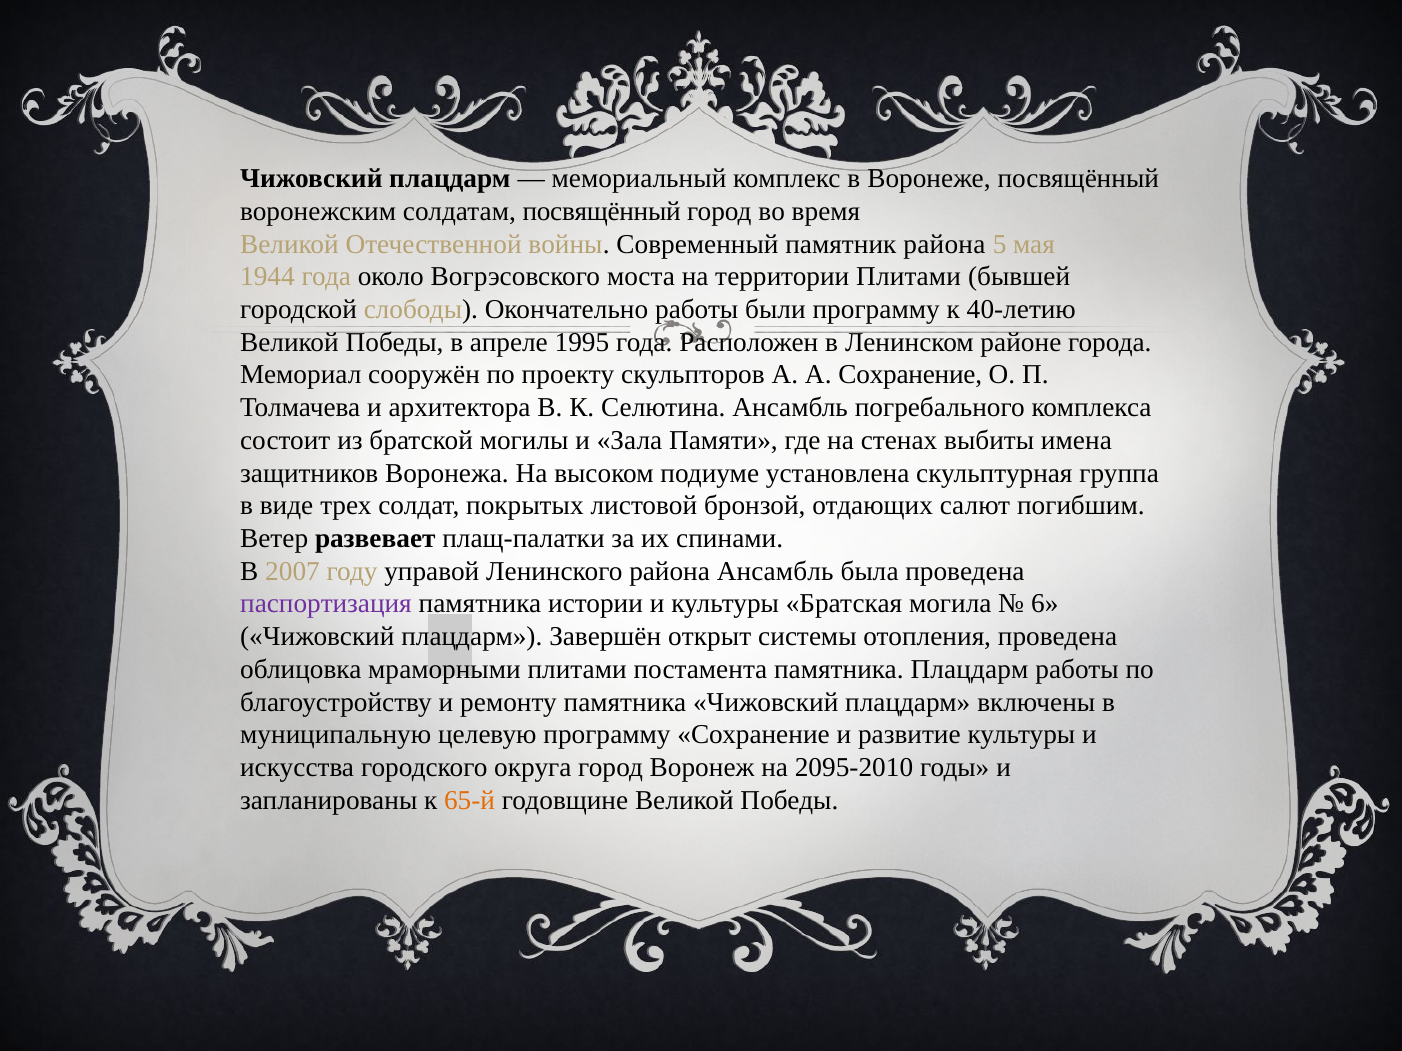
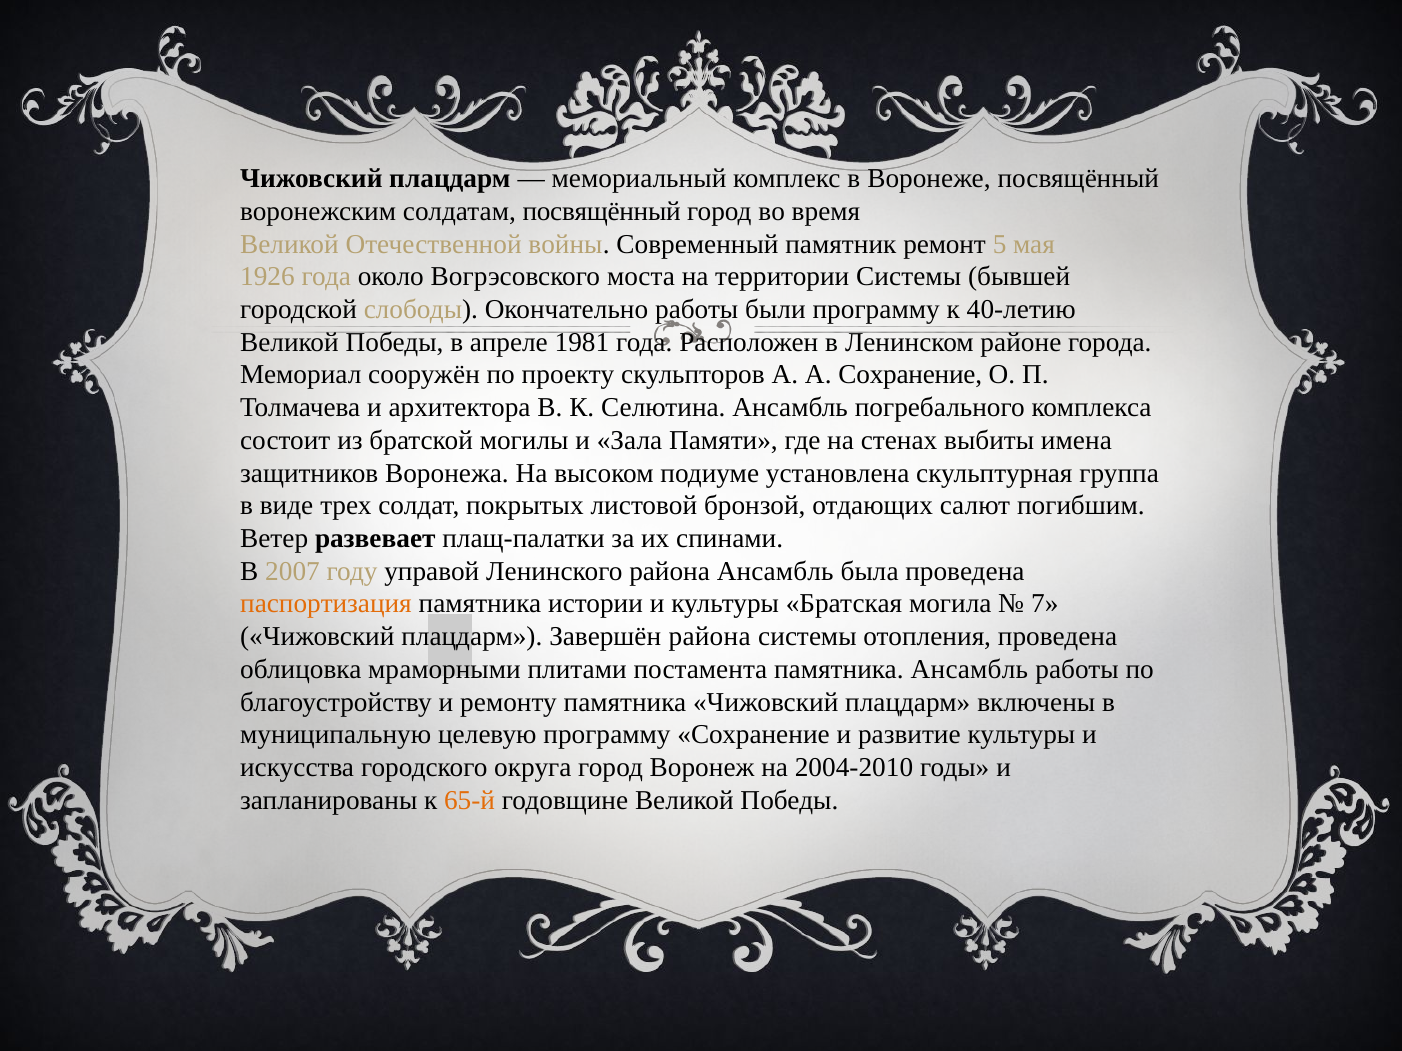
памятник района: района -> ремонт
1944: 1944 -> 1926
территории Плитами: Плитами -> Системы
1995: 1995 -> 1981
паспортизация colour: purple -> orange
6: 6 -> 7
Завершён открыт: открыт -> района
памятника Плацдарм: Плацдарм -> Ансамбль
2095-2010: 2095-2010 -> 2004-2010
